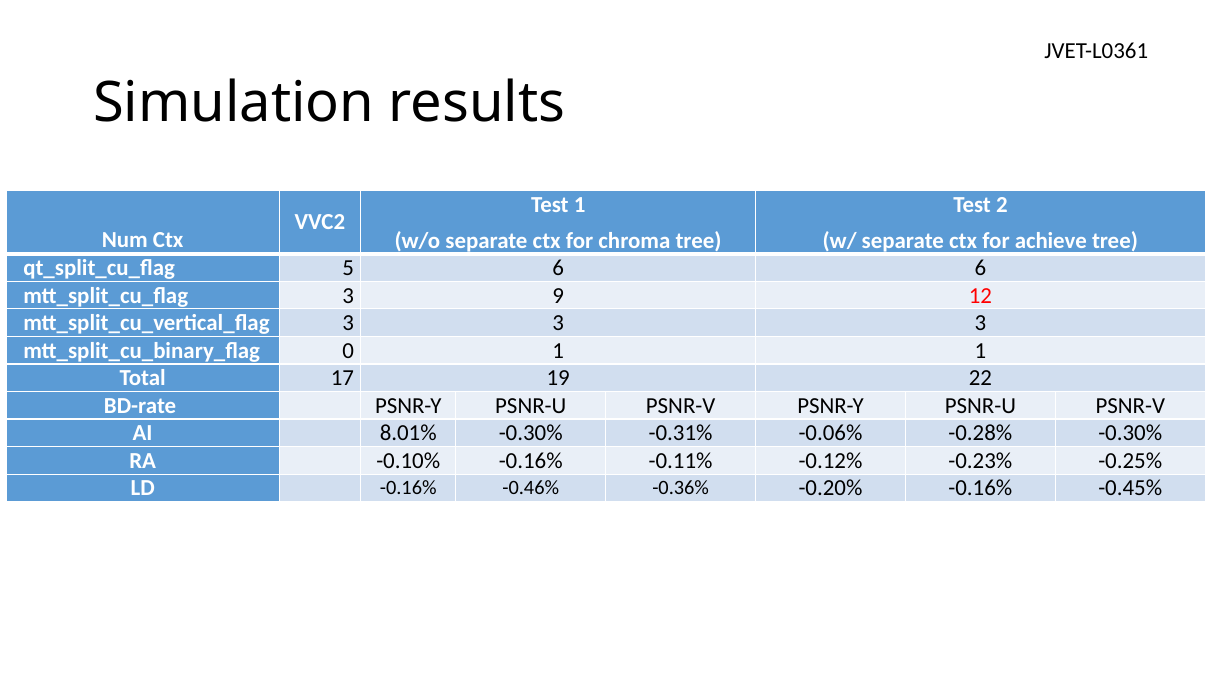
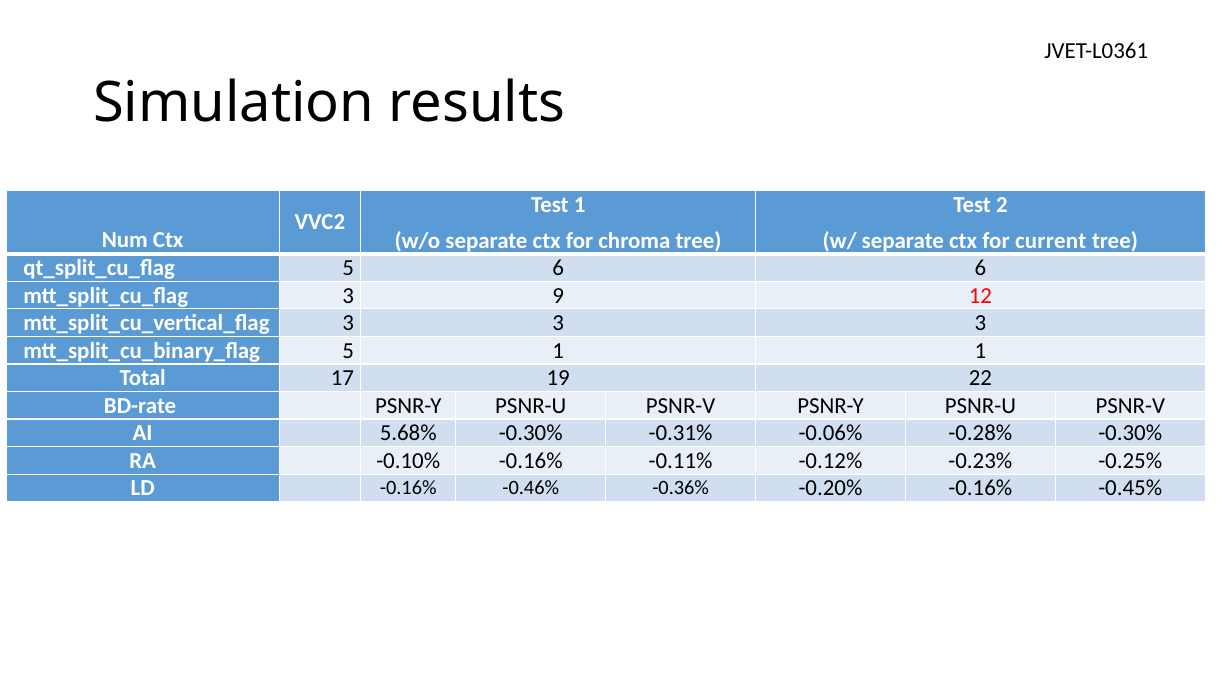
achieve: achieve -> current
0 at (348, 351): 0 -> 5
8.01%: 8.01% -> 5.68%
